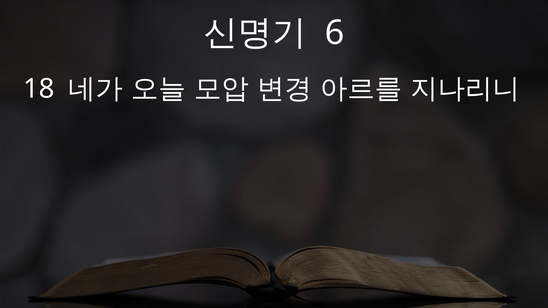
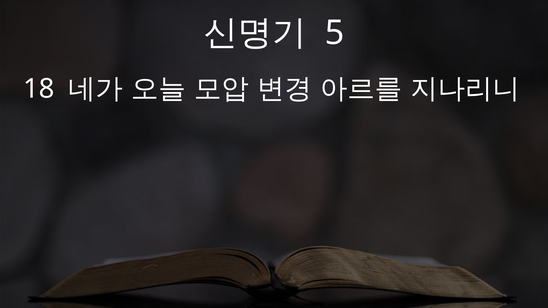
6: 6 -> 5
